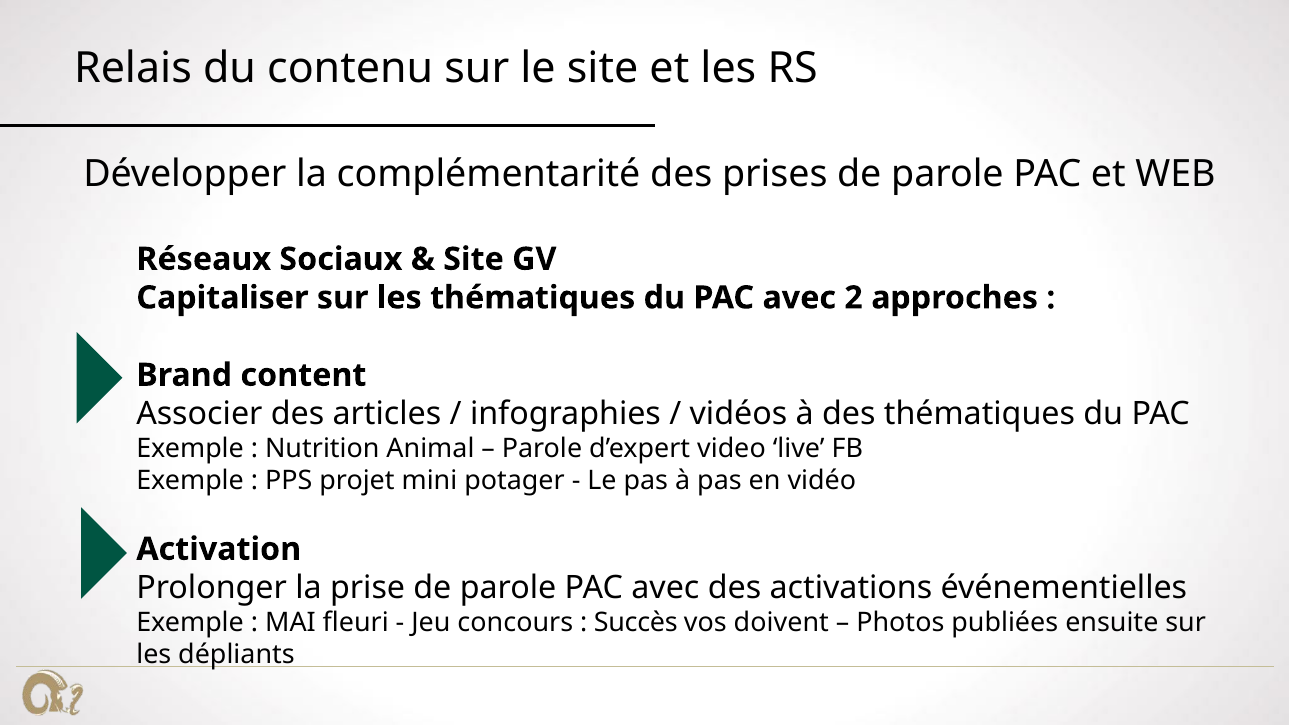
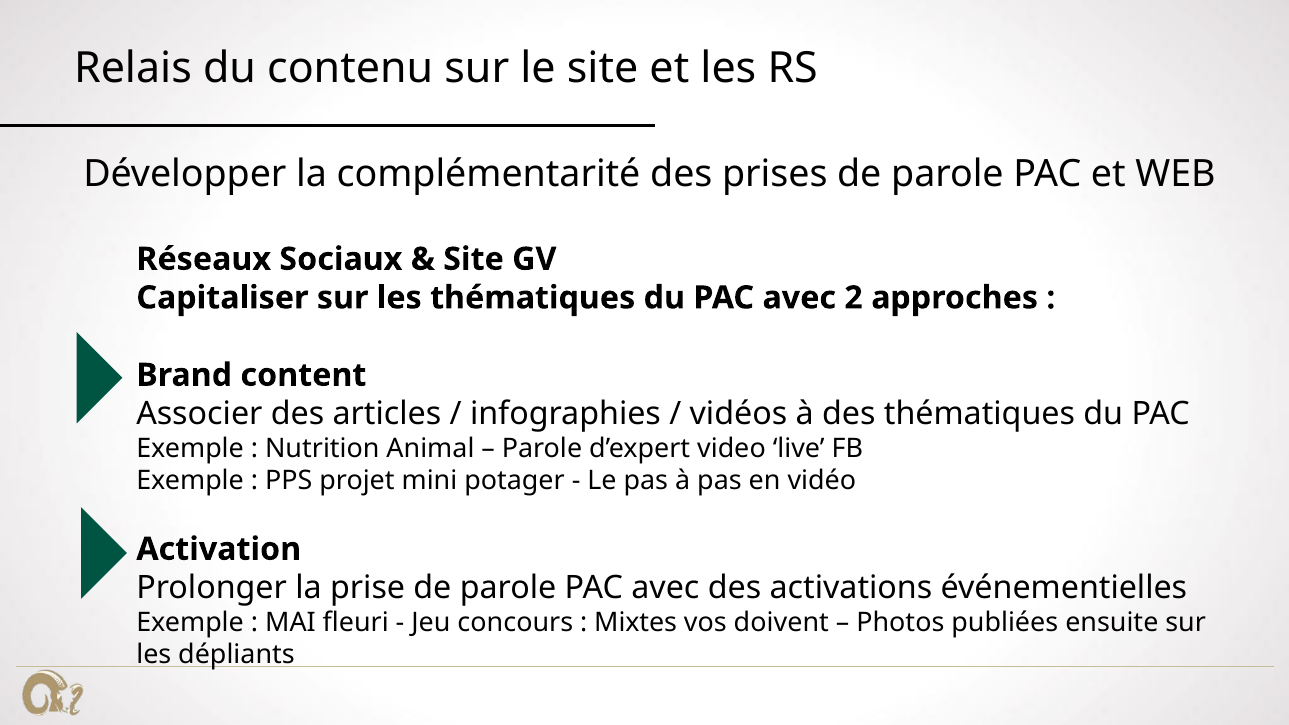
Succès: Succès -> Mixtes
